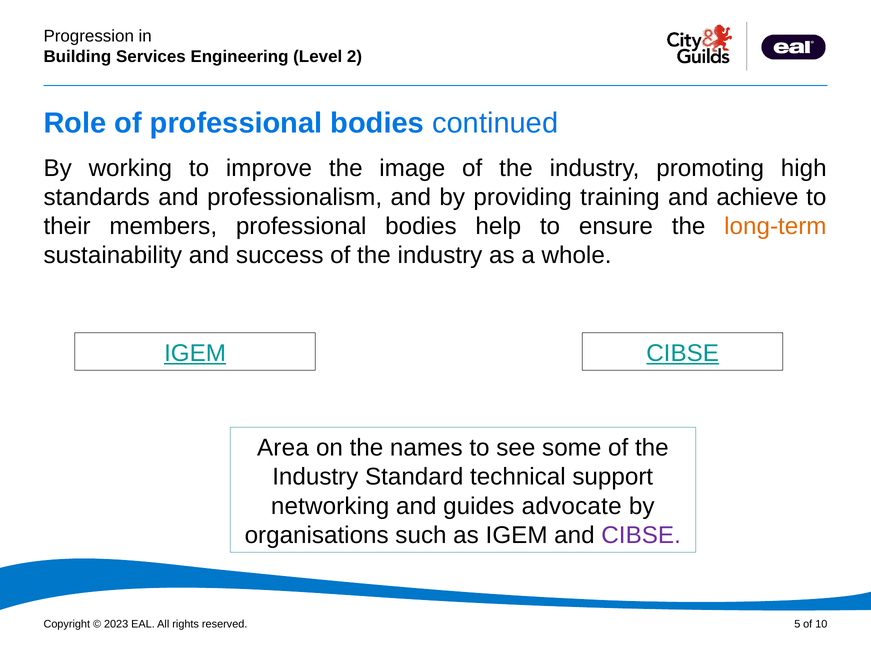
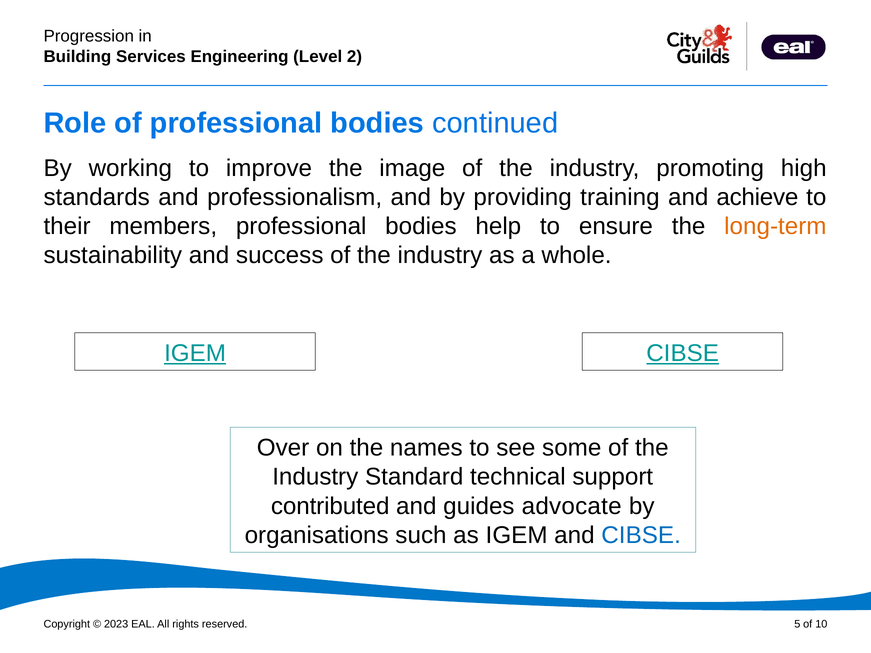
Area: Area -> Over
networking: networking -> contributed
CIBSE at (641, 535) colour: purple -> blue
